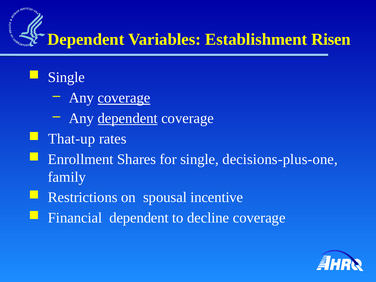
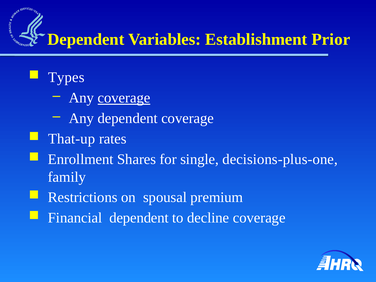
Risen: Risen -> Prior
Single at (66, 77): Single -> Types
dependent at (128, 118) underline: present -> none
incentive: incentive -> premium
